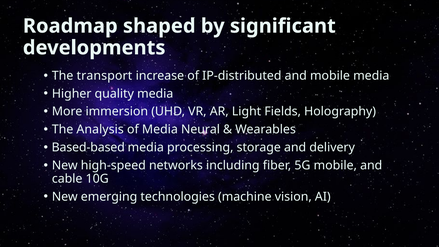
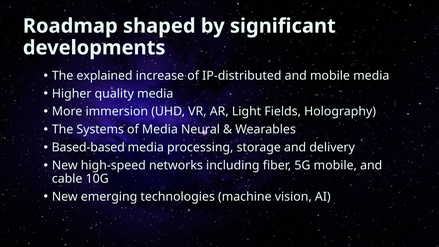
transport: transport -> explained
Analysis: Analysis -> Systems
